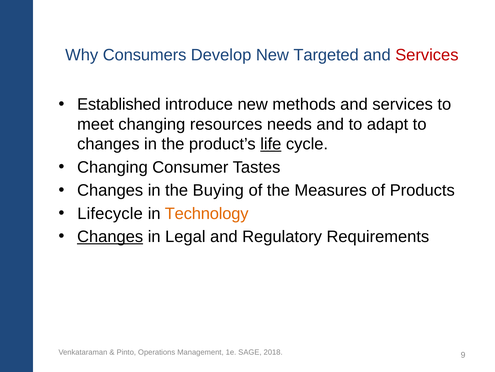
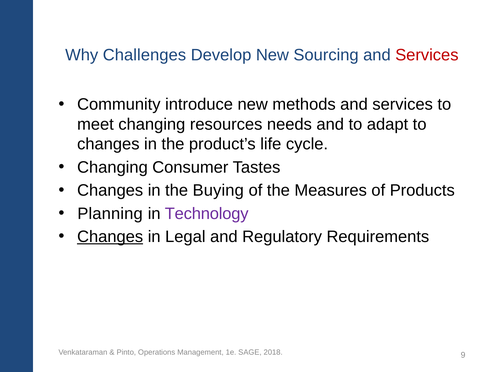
Consumers: Consumers -> Challenges
Targeted: Targeted -> Sourcing
Established: Established -> Community
life underline: present -> none
Lifecycle: Lifecycle -> Planning
Technology colour: orange -> purple
